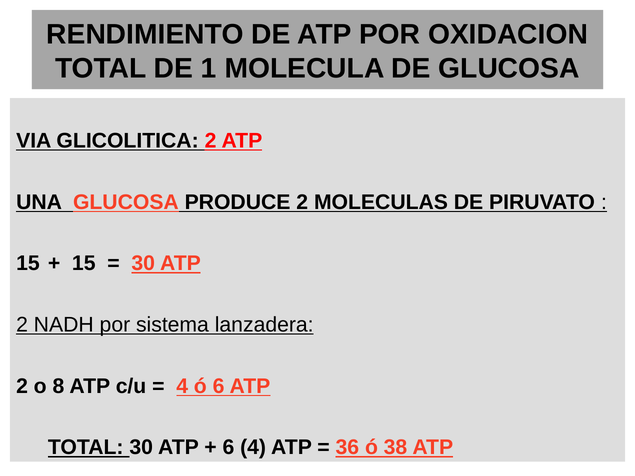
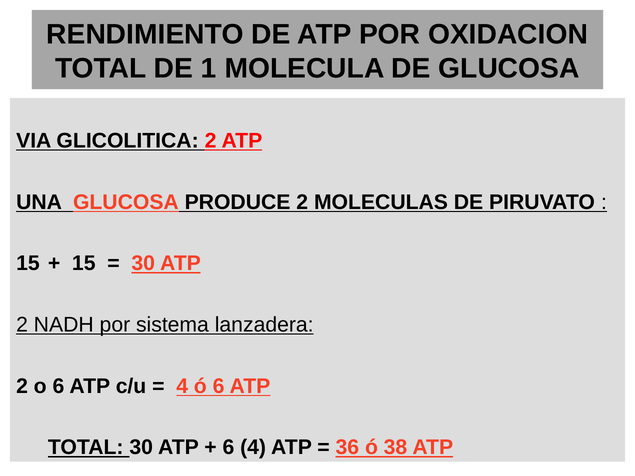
o 8: 8 -> 6
